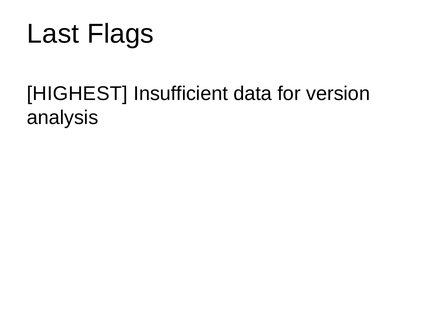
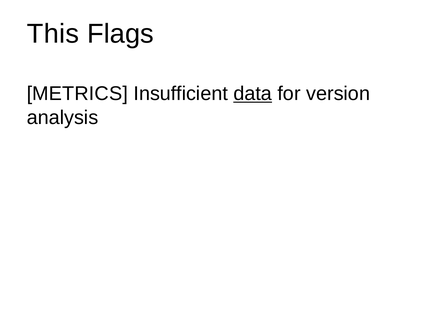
Last: Last -> This
HIGHEST: HIGHEST -> METRICS
data underline: none -> present
